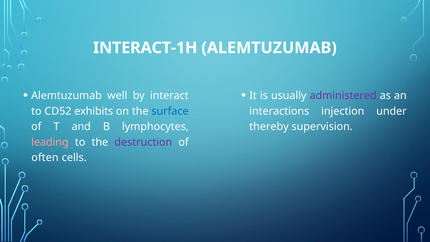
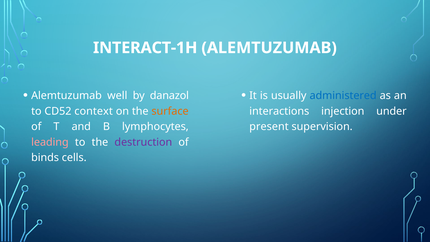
interact: interact -> danazol
administered colour: purple -> blue
exhibits: exhibits -> context
surface colour: blue -> orange
thereby: thereby -> present
often: often -> binds
